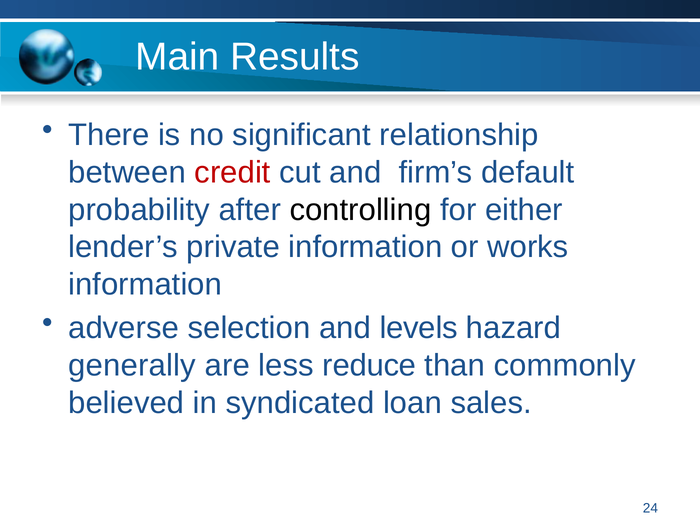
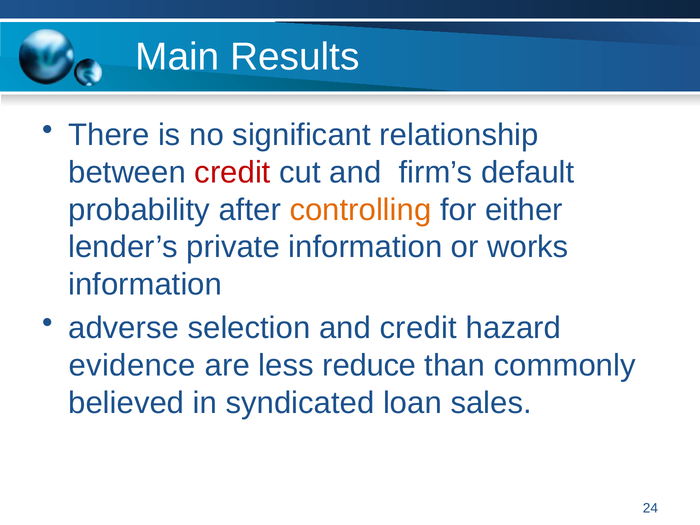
controlling colour: black -> orange
and levels: levels -> credit
generally: generally -> evidence
